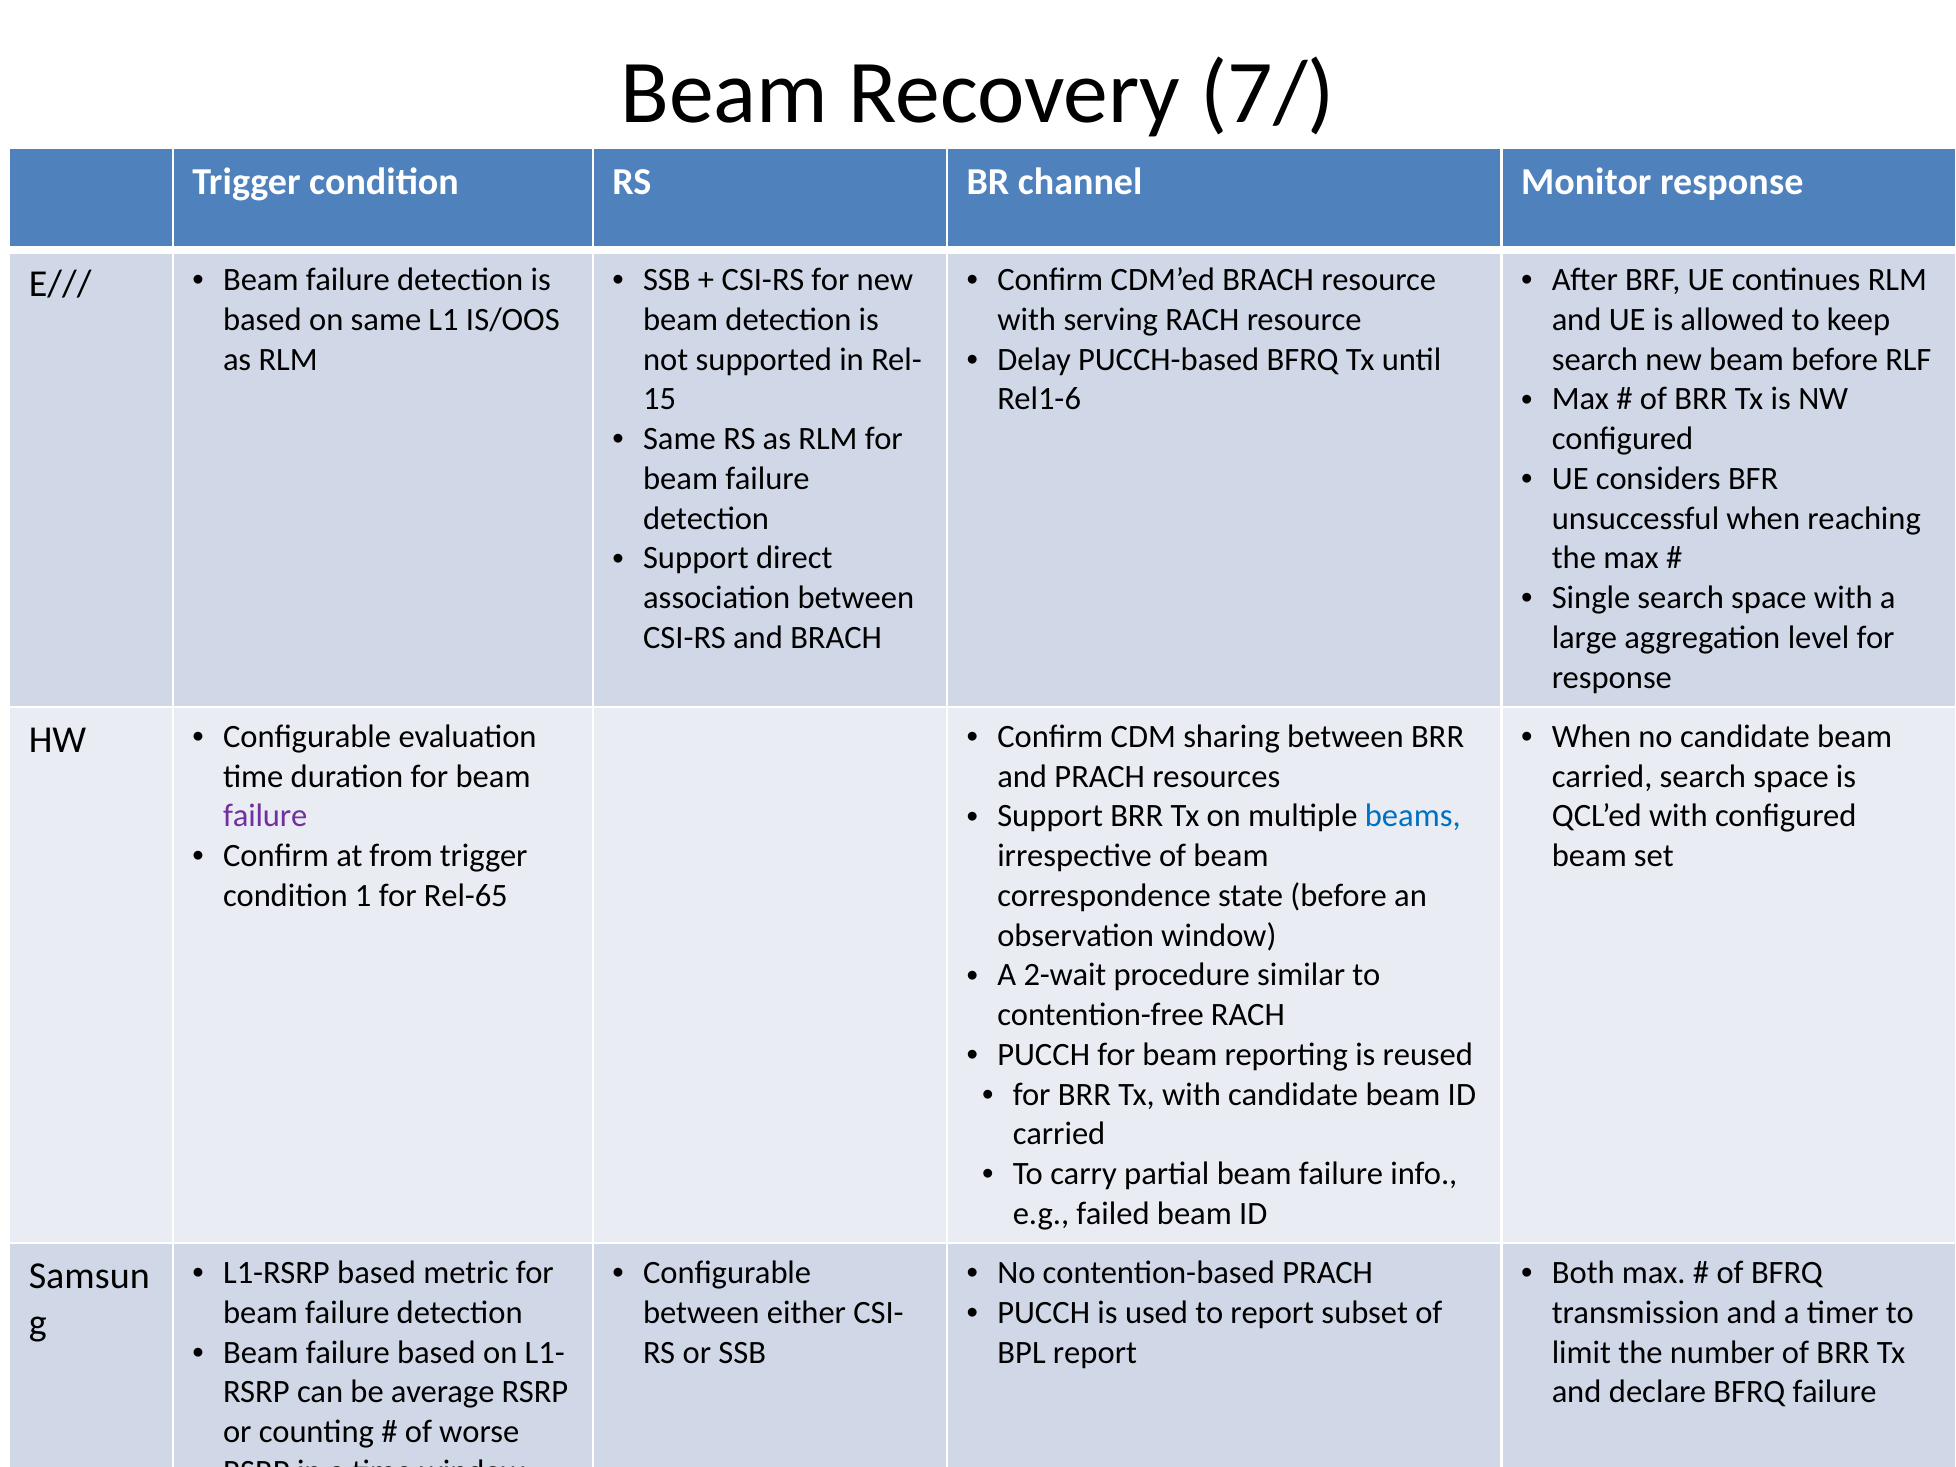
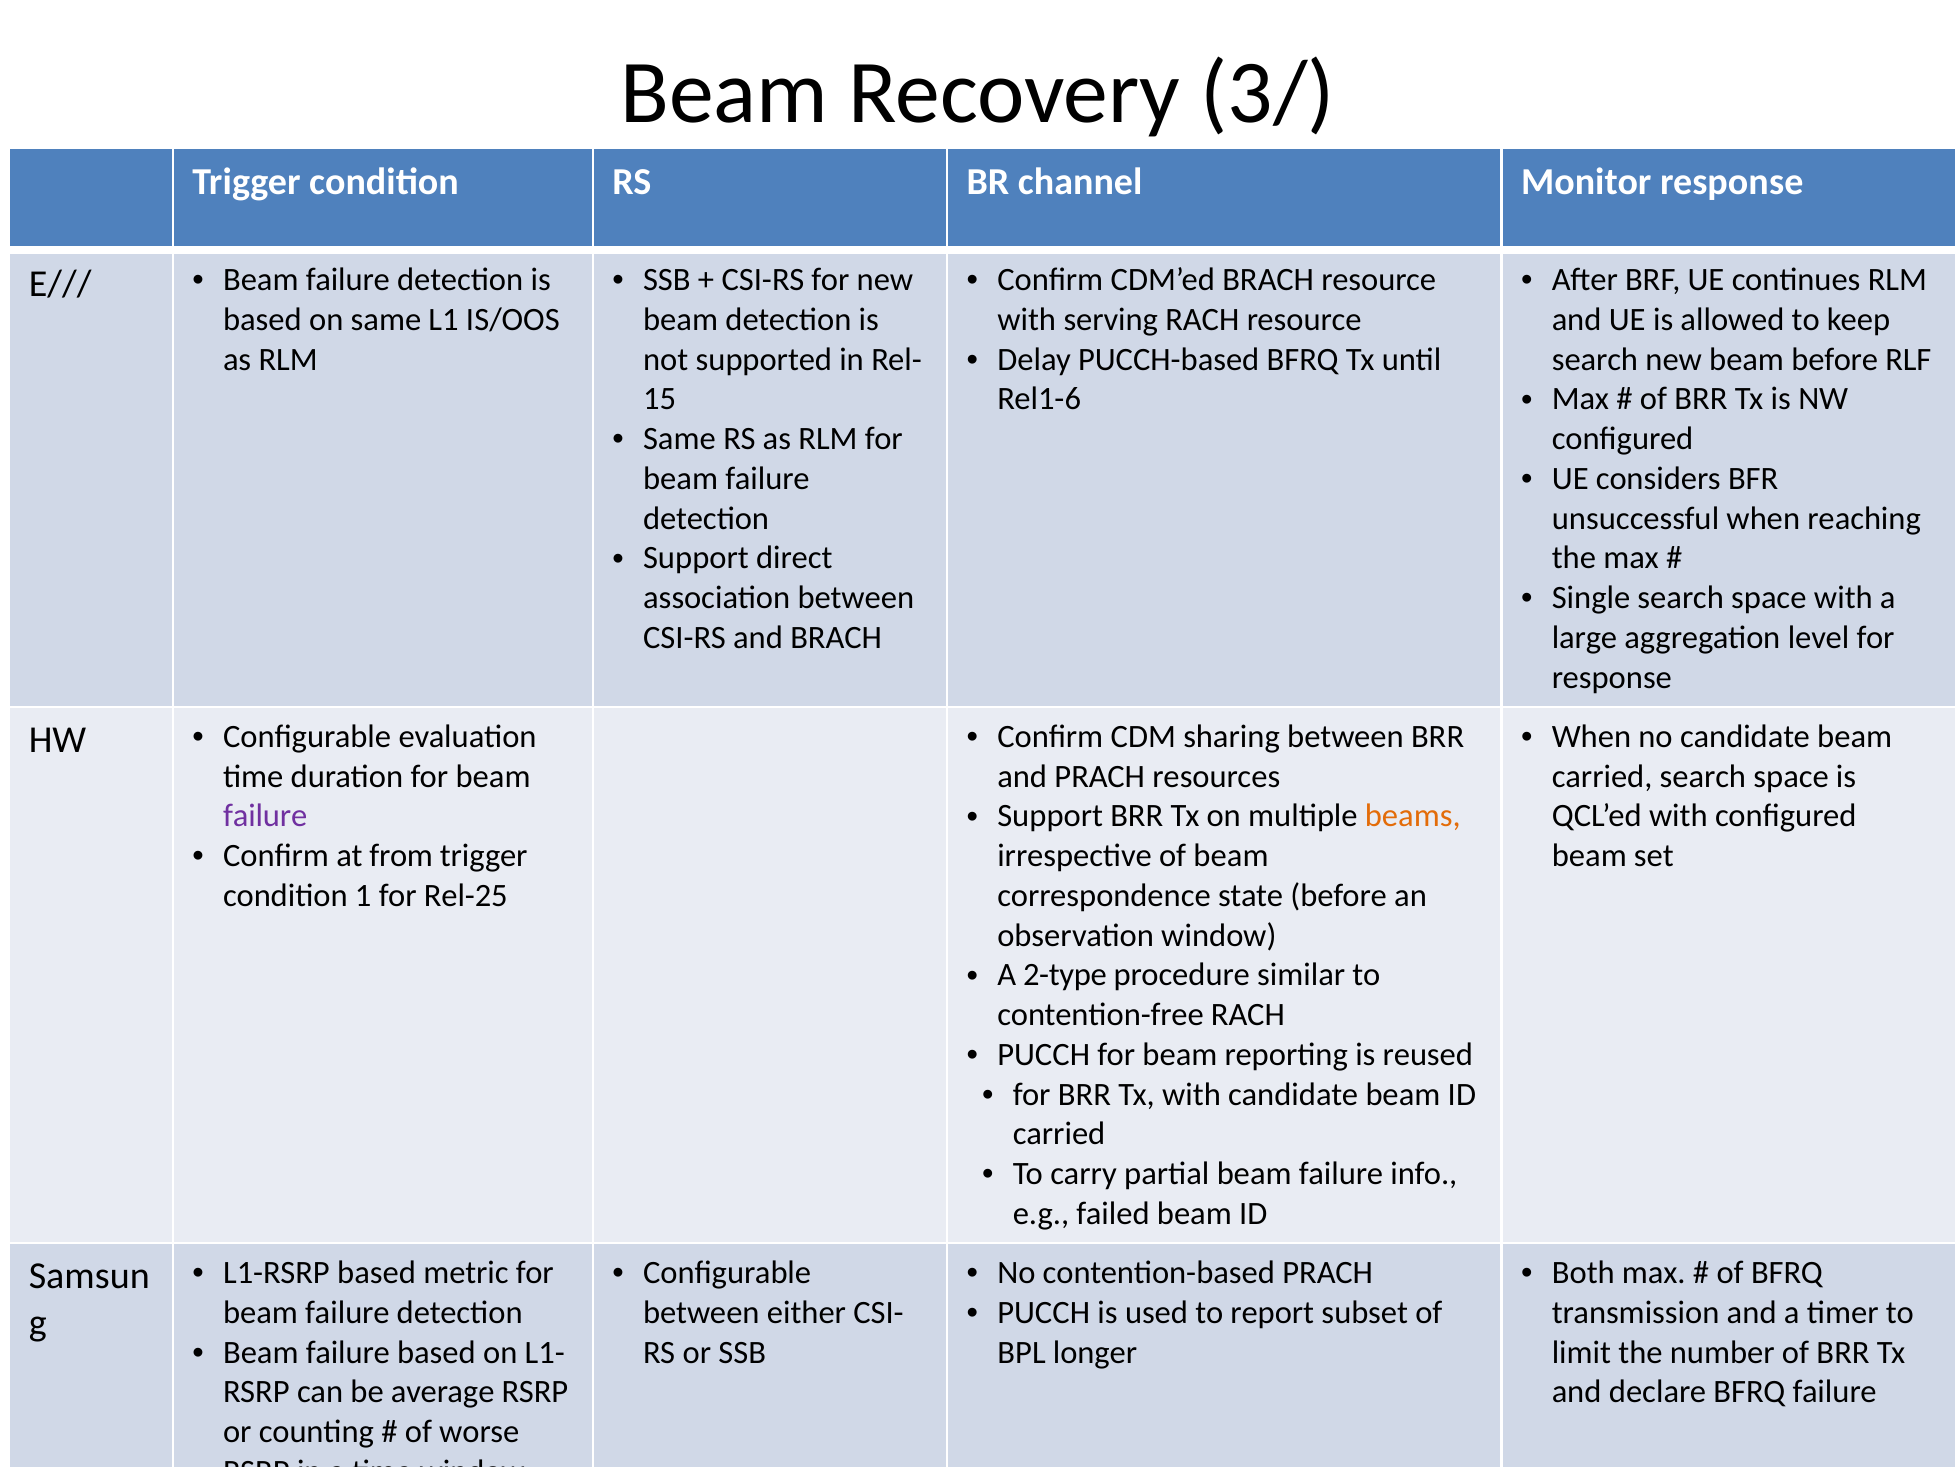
7/: 7/ -> 3/
beams colour: blue -> orange
Rel-65: Rel-65 -> Rel-25
2-wait: 2-wait -> 2-type
BPL report: report -> longer
